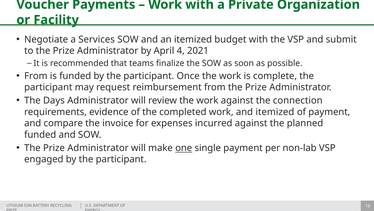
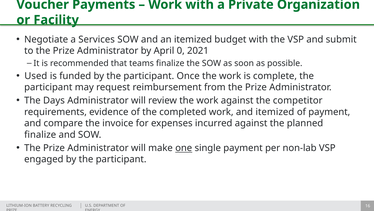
4: 4 -> 0
From at (36, 76): From -> Used
connection: connection -> competitor
funded at (40, 134): funded -> finalize
